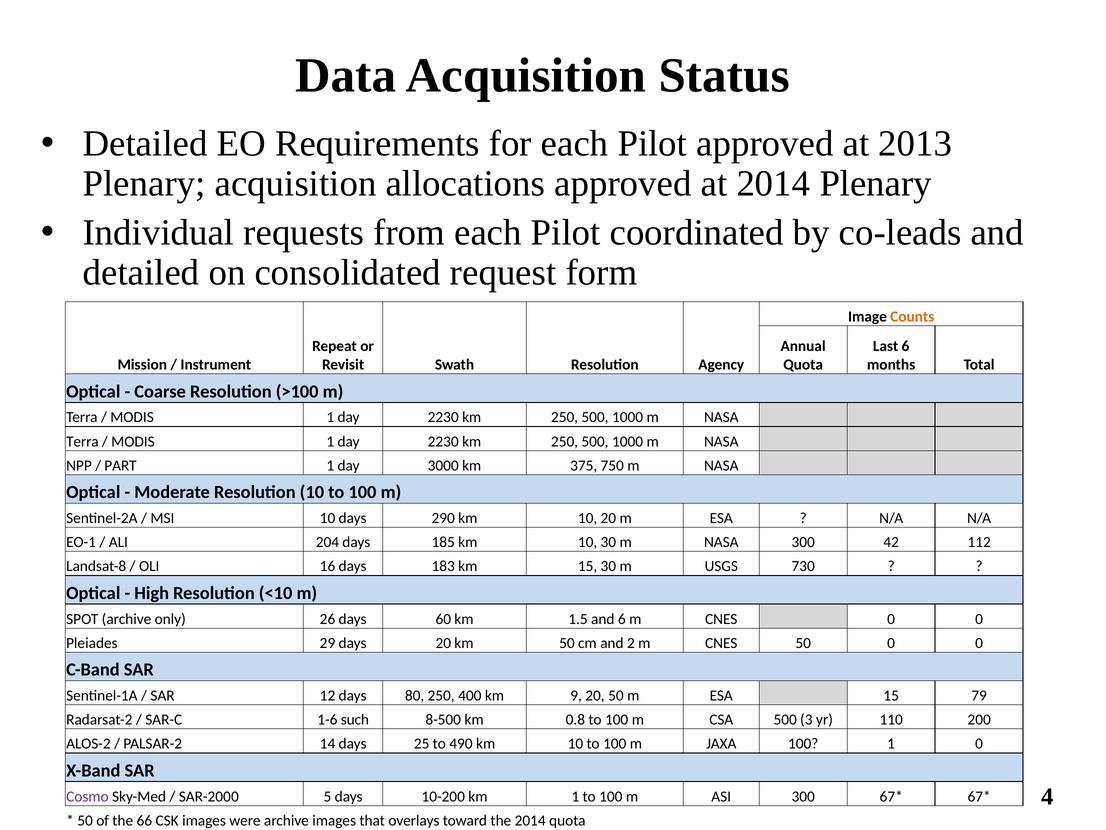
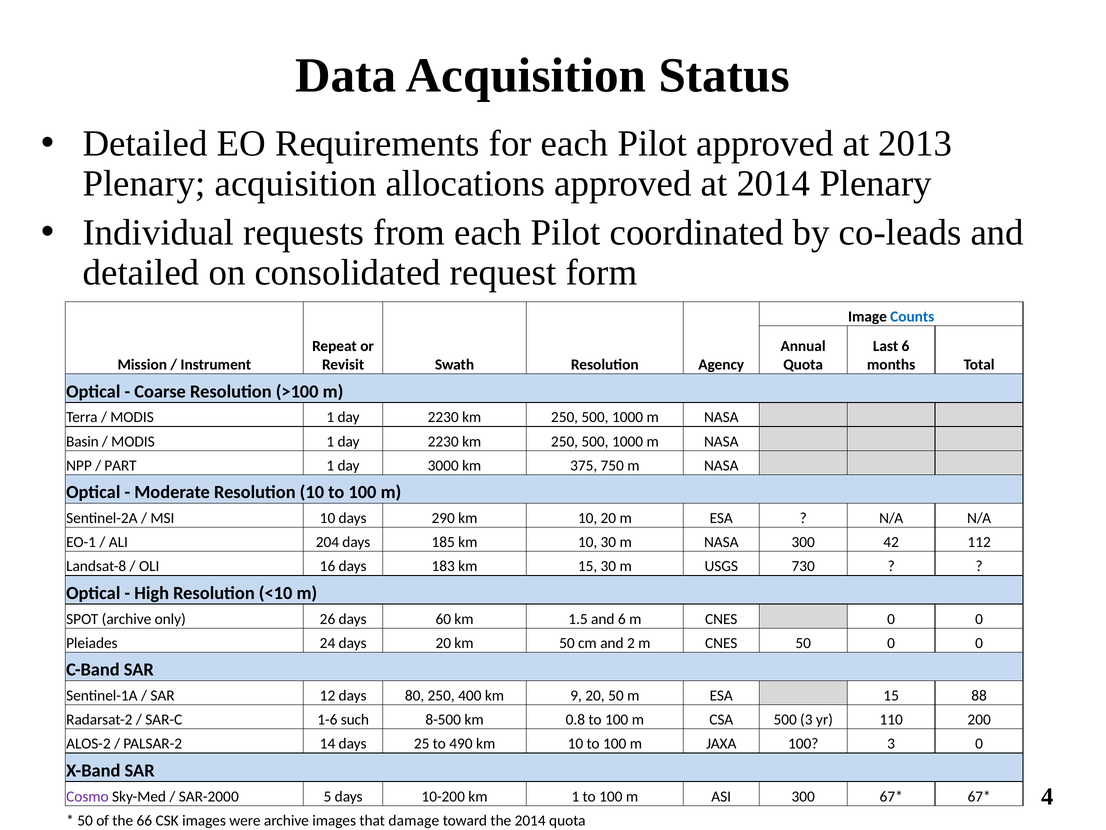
Counts colour: orange -> blue
Terra at (82, 441): Terra -> Basin
29: 29 -> 24
79: 79 -> 88
100 1: 1 -> 3
overlays: overlays -> damage
